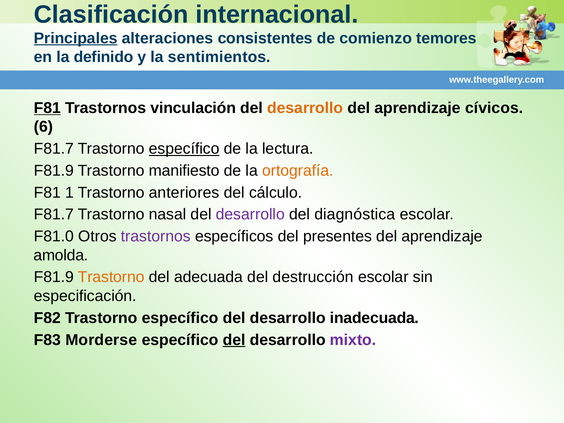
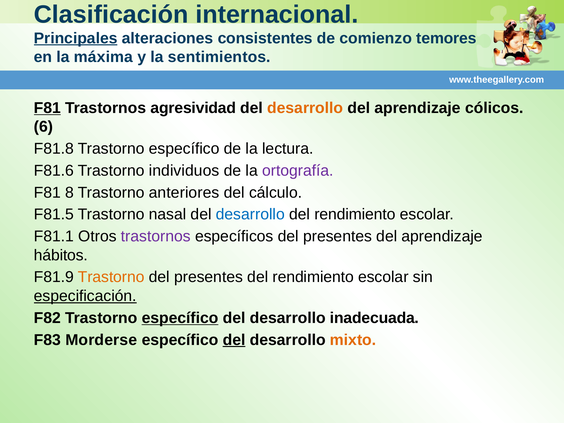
definido: definido -> máxima
vinculación: vinculación -> agresividad
cívicos: cívicos -> cólicos
F81.7 at (54, 149): F81.7 -> F81.8
específico at (184, 149) underline: present -> none
F81.9 at (54, 171): F81.9 -> F81.6
manifiesto: manifiesto -> individuos
ortografía colour: orange -> purple
1: 1 -> 8
F81.7 at (54, 214): F81.7 -> F81.5
desarrollo at (250, 214) colour: purple -> blue
diagnóstica at (355, 214): diagnóstica -> rendimiento
F81.0: F81.0 -> F81.1
amolda: amolda -> hábitos
adecuada at (208, 277): adecuada -> presentes
destrucción at (313, 277): destrucción -> rendimiento
especificación underline: none -> present
específico at (180, 318) underline: none -> present
mixto colour: purple -> orange
